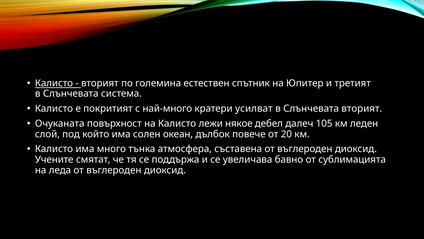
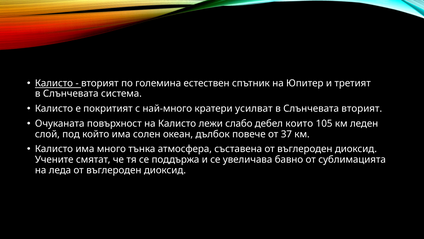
някое: някое -> слабо
далеч: далеч -> които
20: 20 -> 37
